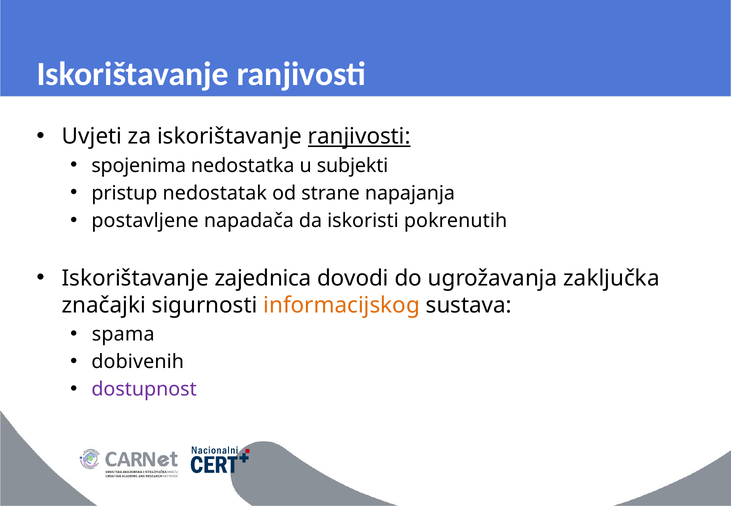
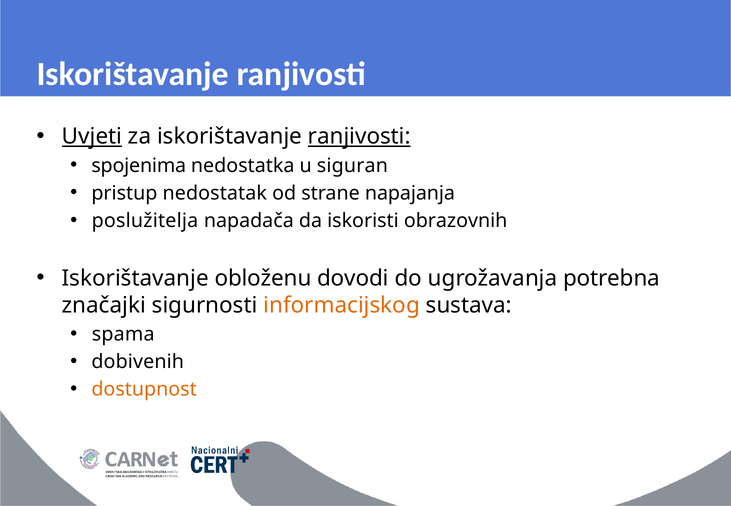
Uvjeti underline: none -> present
subjekti: subjekti -> siguran
postavljene: postavljene -> poslužitelja
pokrenutih: pokrenutih -> obrazovnih
zajednica: zajednica -> obloženu
zaključka: zaključka -> potrebna
dostupnost colour: purple -> orange
